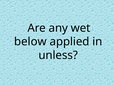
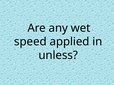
below: below -> speed
